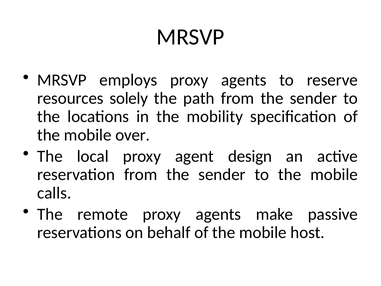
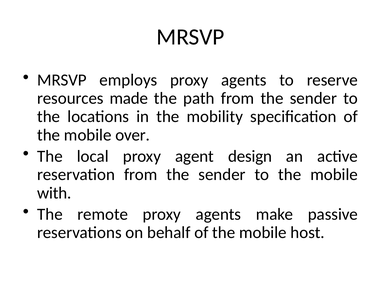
solely: solely -> made
calls: calls -> with
